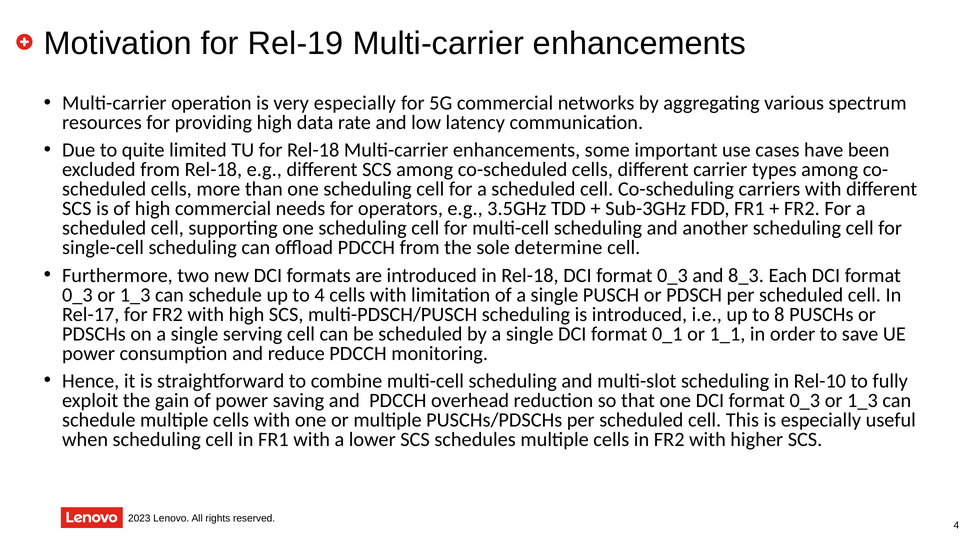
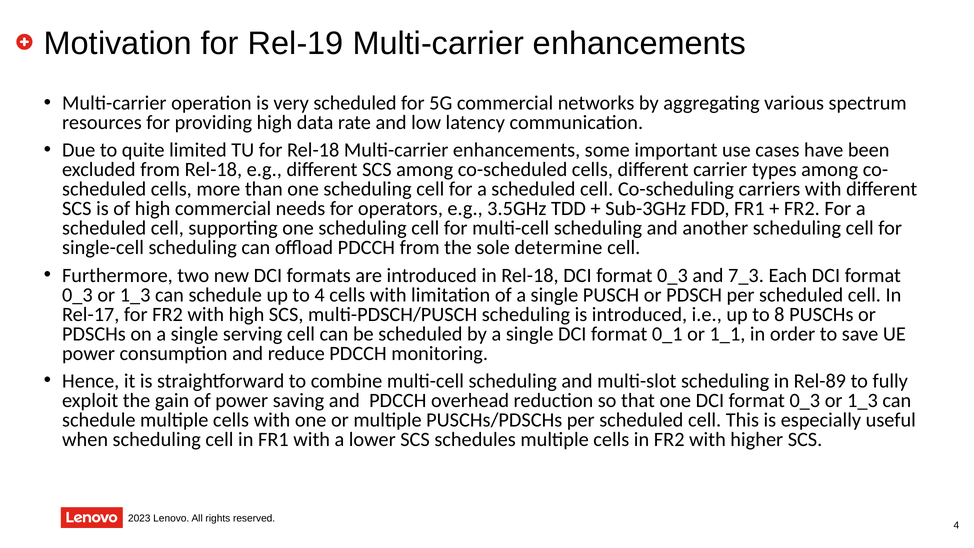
very especially: especially -> scheduled
8_3: 8_3 -> 7_3
Rel-10: Rel-10 -> Rel-89
